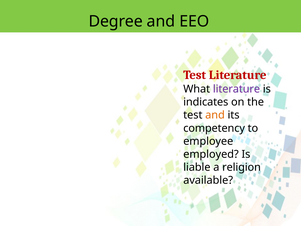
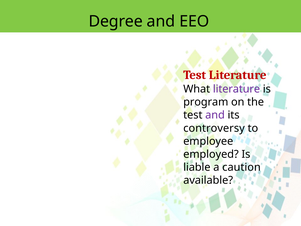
indicates: indicates -> program
and at (215, 115) colour: orange -> purple
competency: competency -> controversy
religion: religion -> caution
